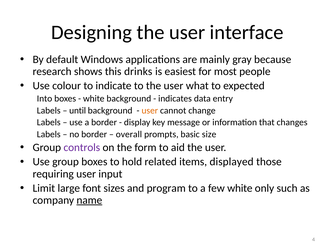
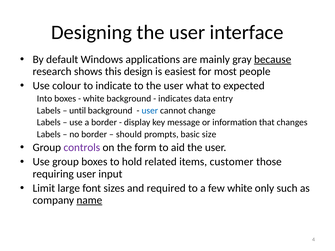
because underline: none -> present
drinks: drinks -> design
user at (150, 111) colour: orange -> blue
overall: overall -> should
displayed: displayed -> customer
program: program -> required
